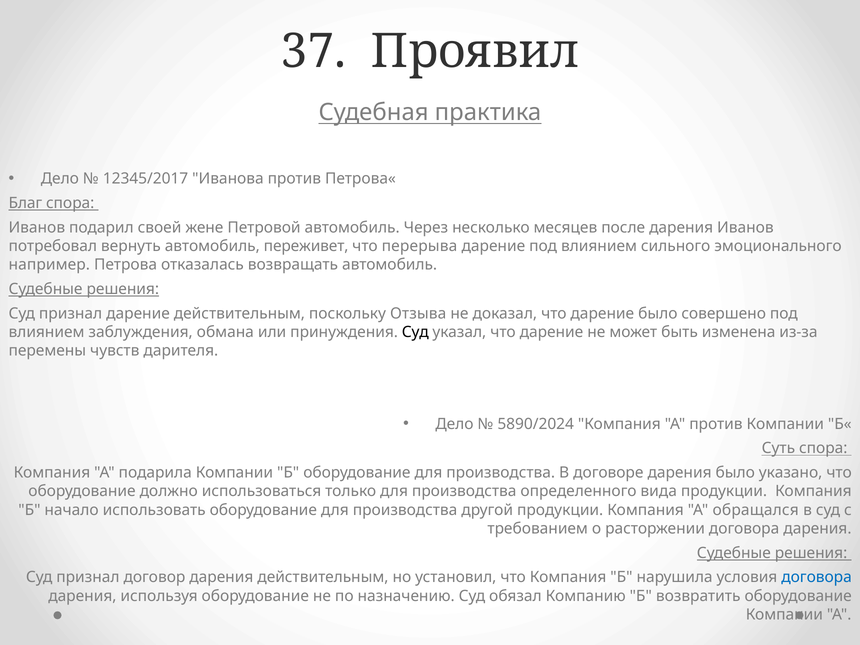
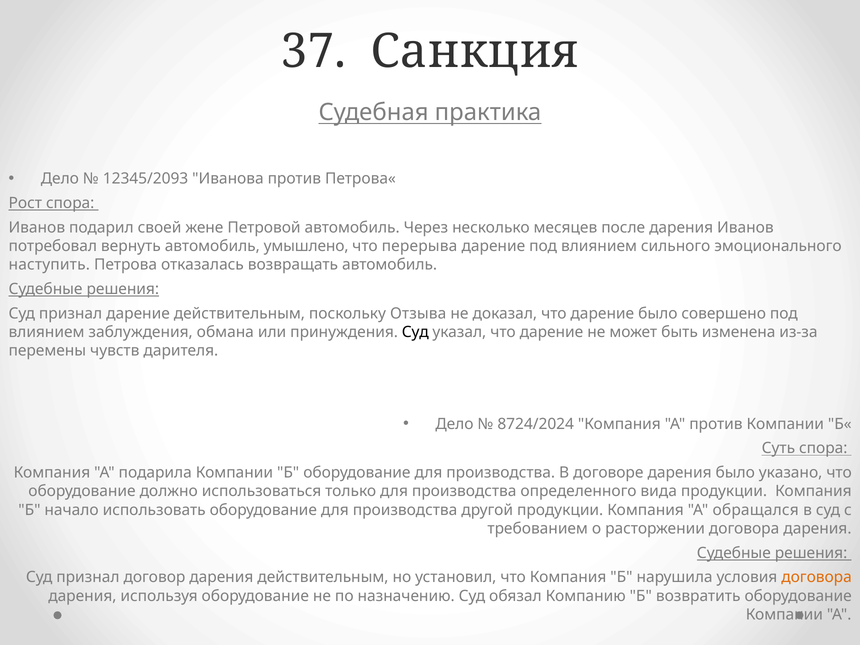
Проявил: Проявил -> Санкция
12345/2017: 12345/2017 -> 12345/2093
Благ: Благ -> Рост
переживет: переживет -> умышлено
например: например -> наступить
5890/2024: 5890/2024 -> 8724/2024
договора at (817, 577) colour: blue -> orange
